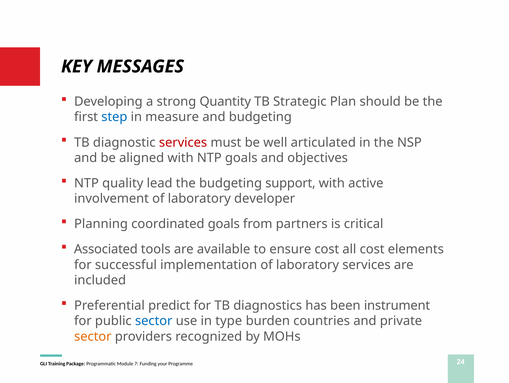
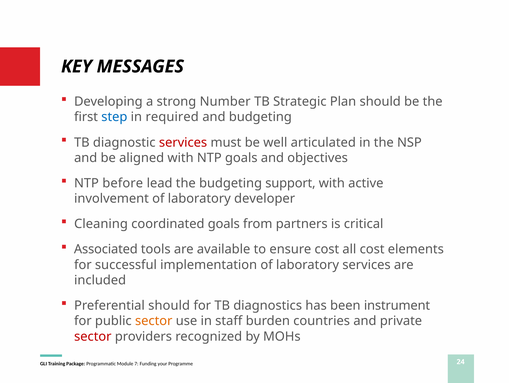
Quantity: Quantity -> Number
measure: measure -> required
quality: quality -> before
Planning: Planning -> Cleaning
Preferential predict: predict -> should
sector at (154, 321) colour: blue -> orange
type: type -> staff
sector at (93, 337) colour: orange -> red
